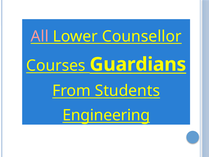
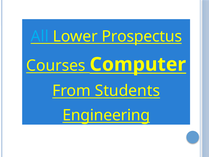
All colour: pink -> light blue
Counsellor: Counsellor -> Prospectus
Guardians: Guardians -> Computer
